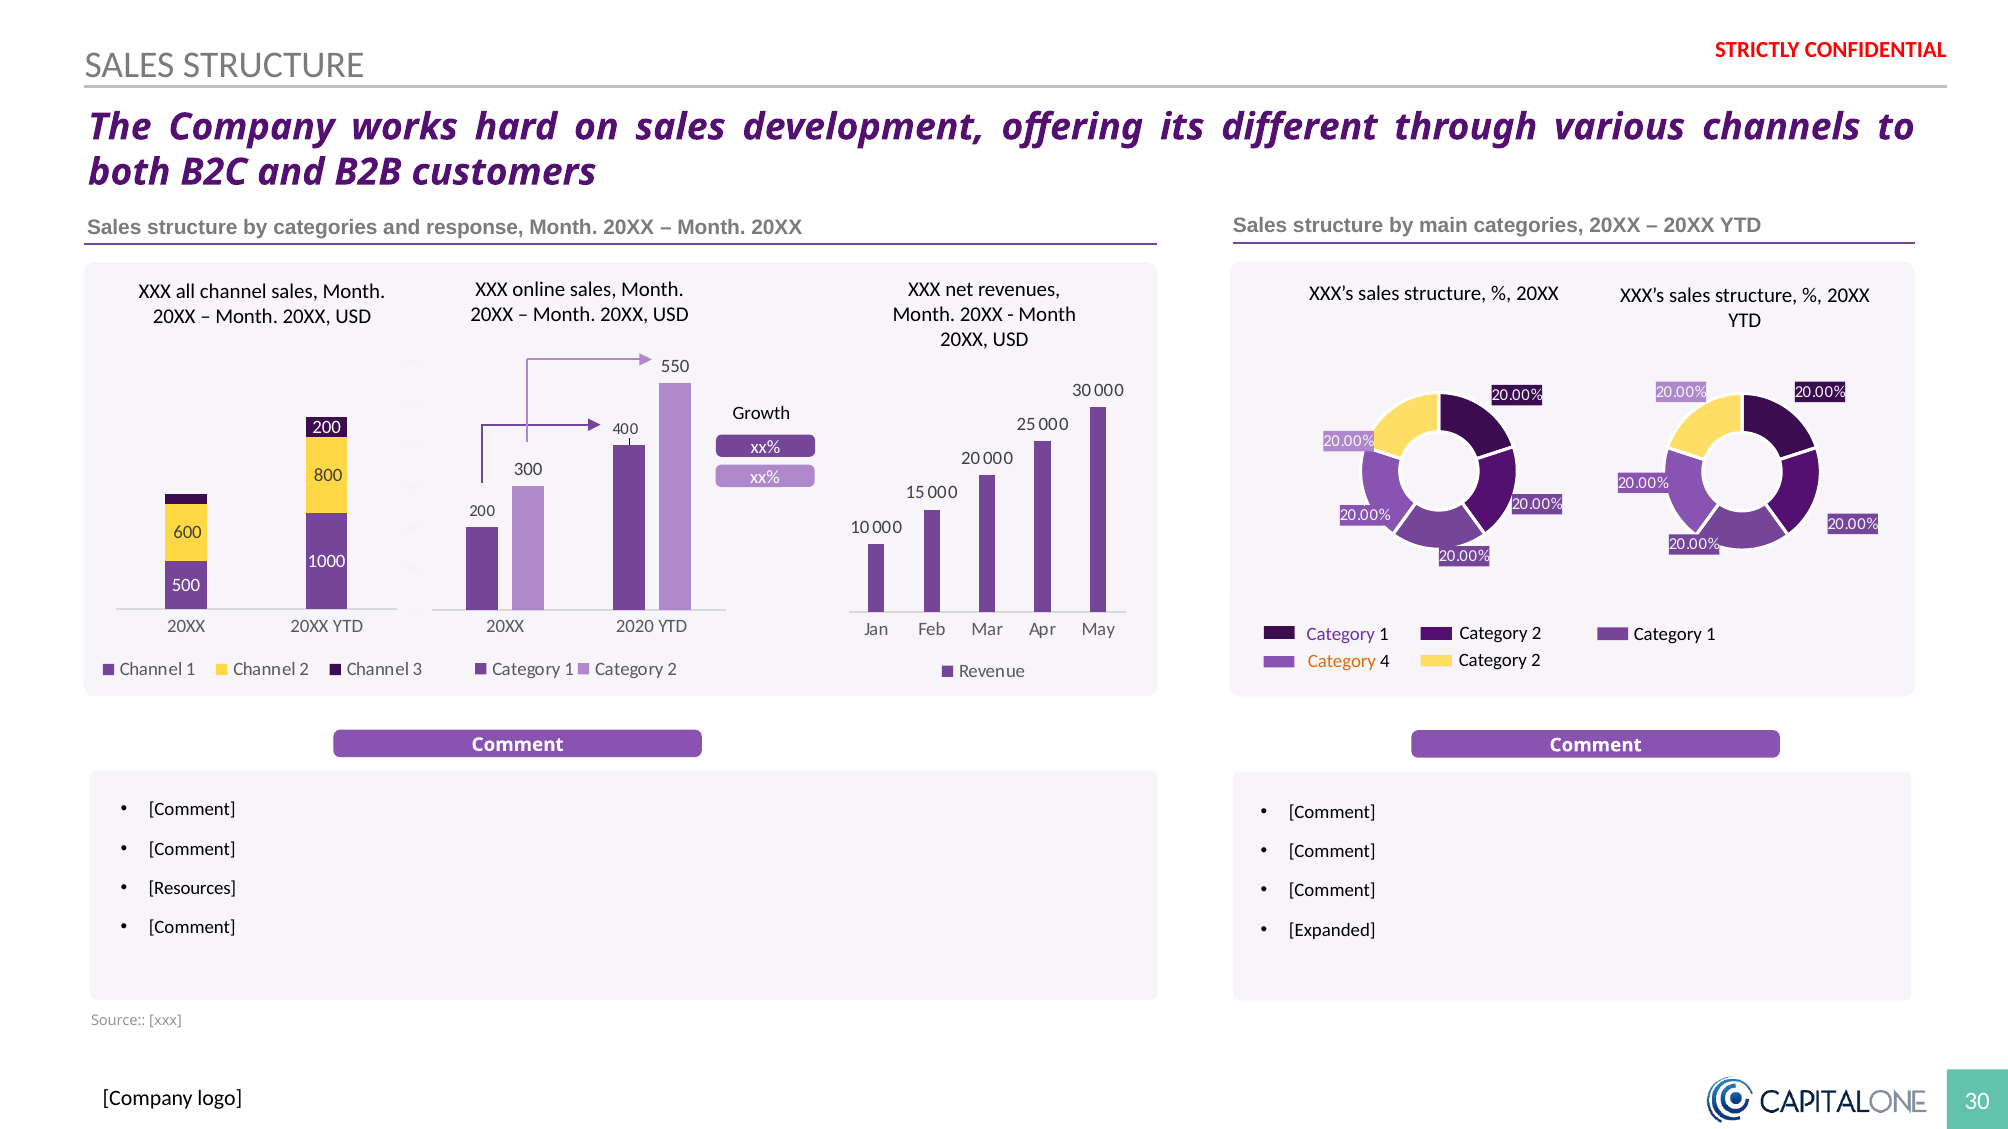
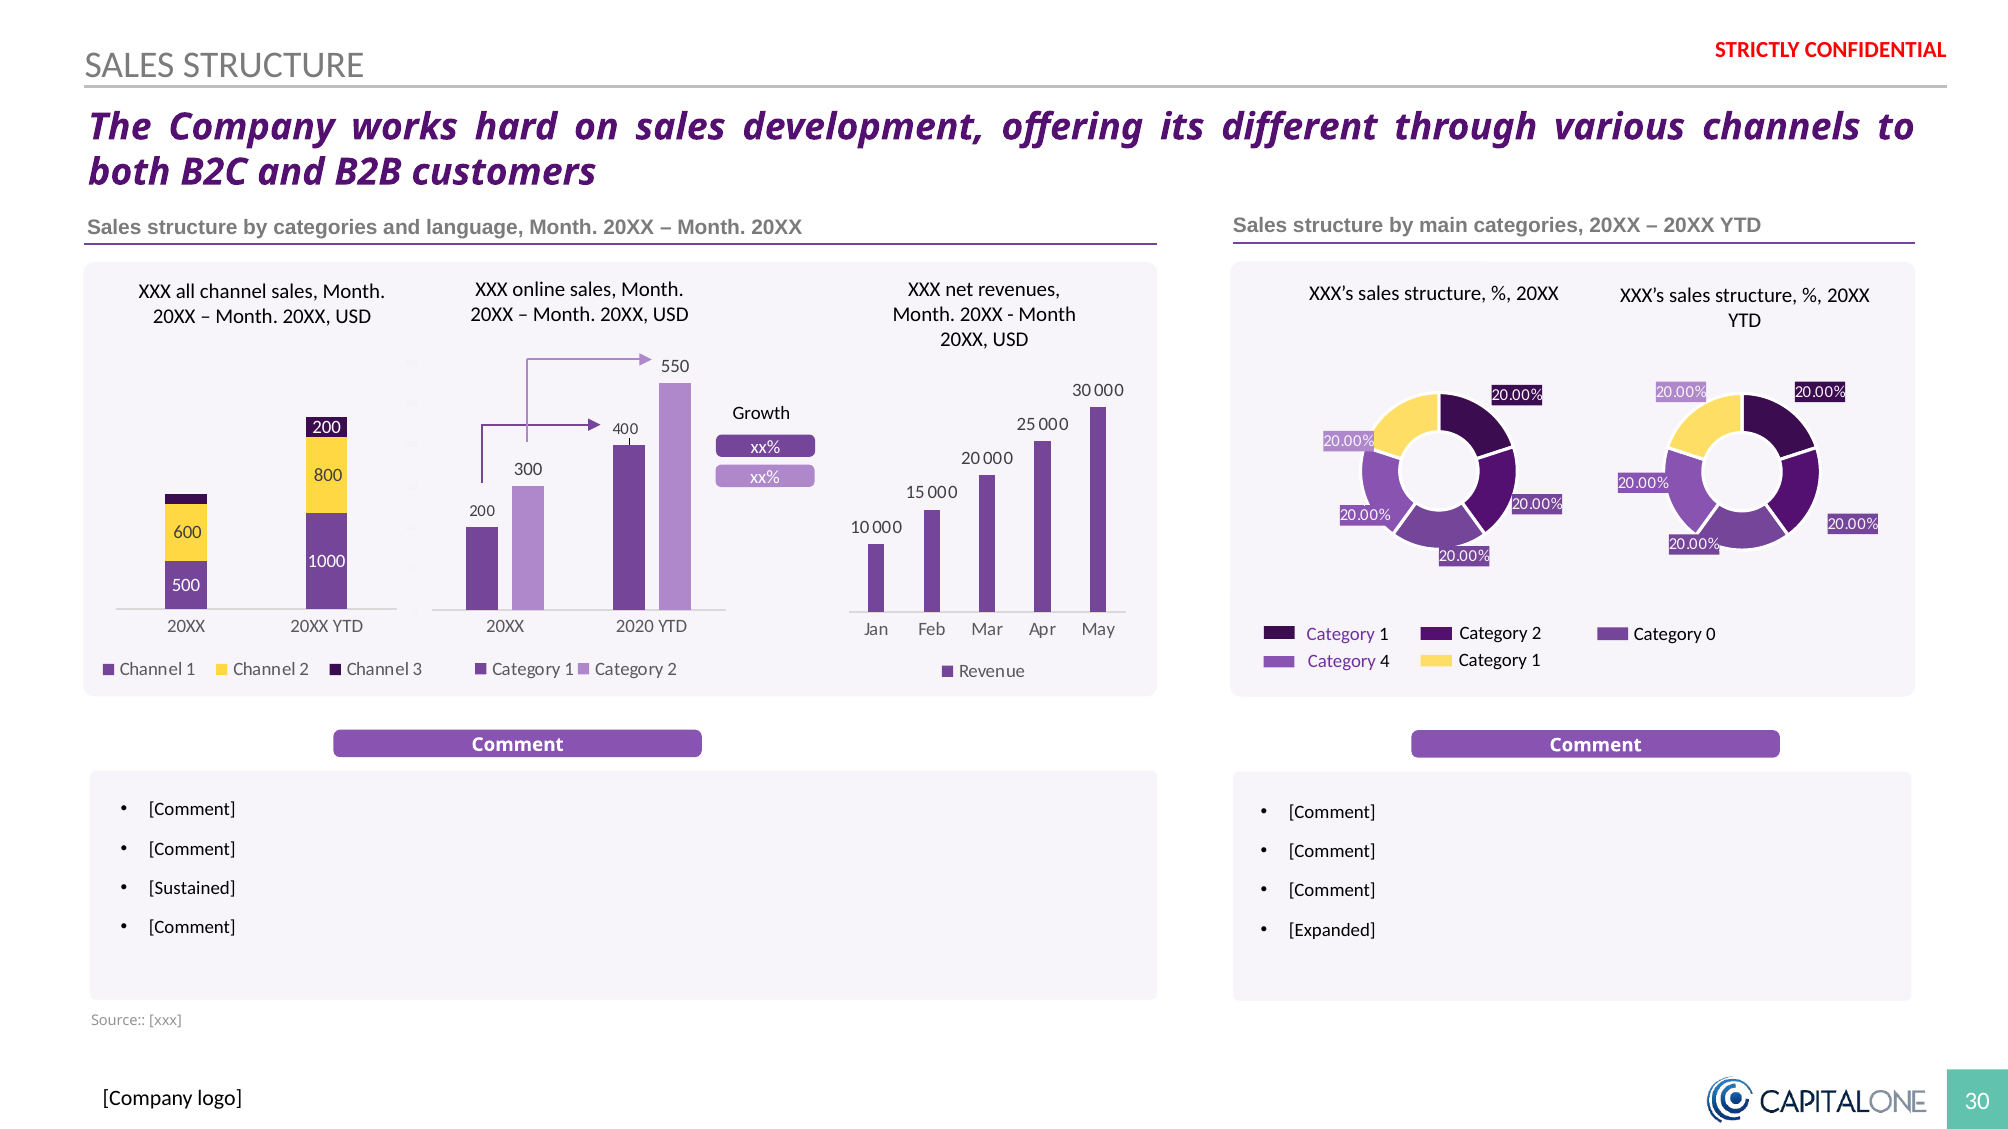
response: response -> language
1 at (1711, 635): 1 -> 0
Category at (1342, 662) colour: orange -> purple
4 Category 2: 2 -> 1
Resources: Resources -> Sustained
